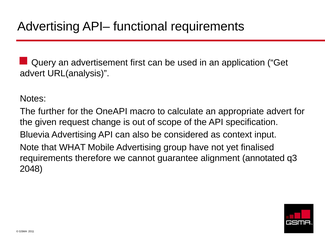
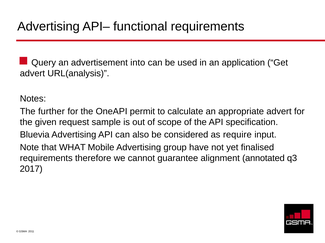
first: first -> into
macro: macro -> permit
change: change -> sample
context: context -> require
2048: 2048 -> 2017
